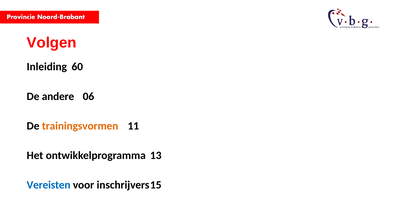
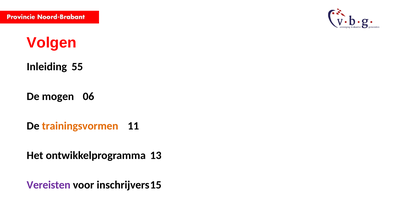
60: 60 -> 55
andere: andere -> mogen
Vereisten colour: blue -> purple
